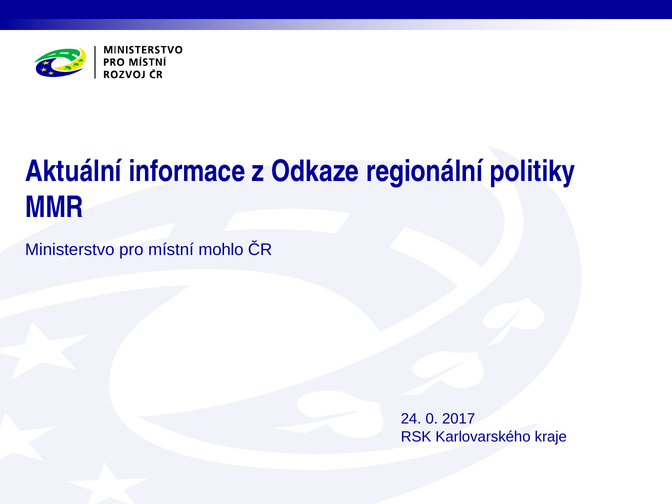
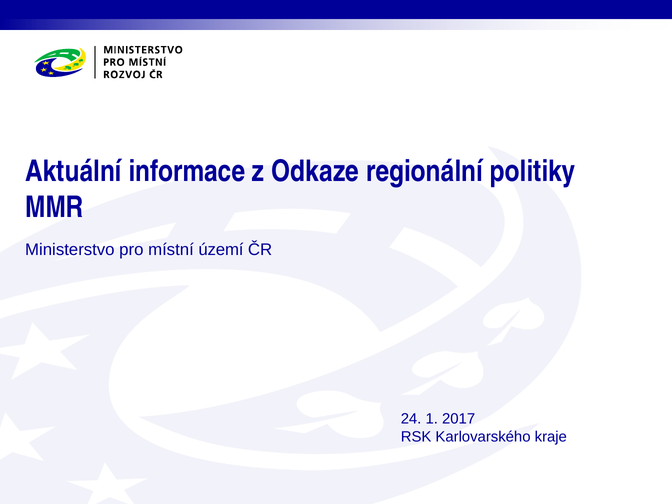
mohlo: mohlo -> území
0: 0 -> 1
